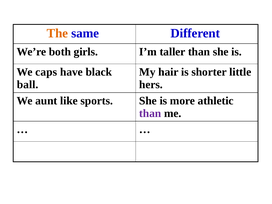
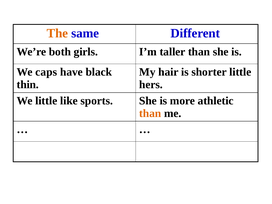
ball: ball -> thin
We aunt: aunt -> little
than at (150, 113) colour: purple -> orange
